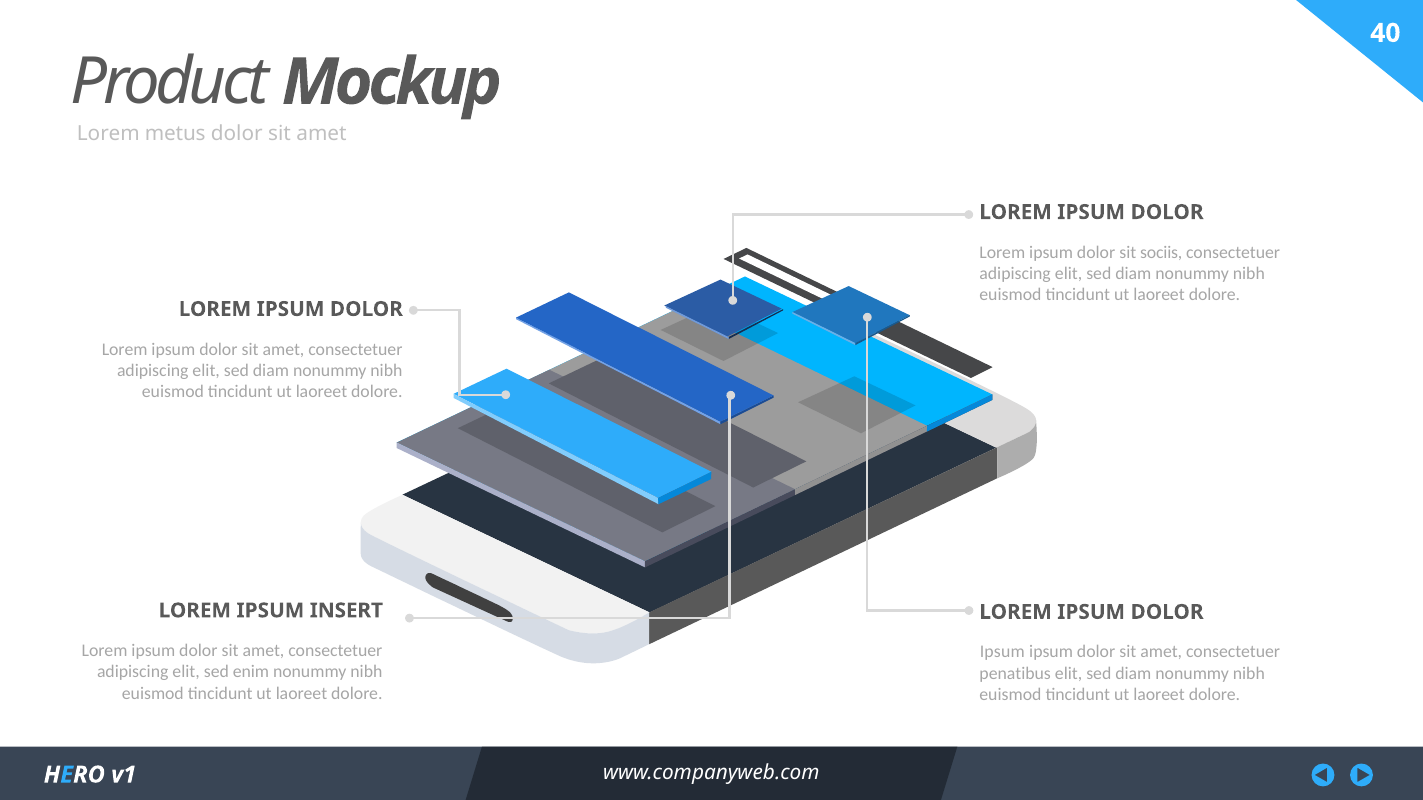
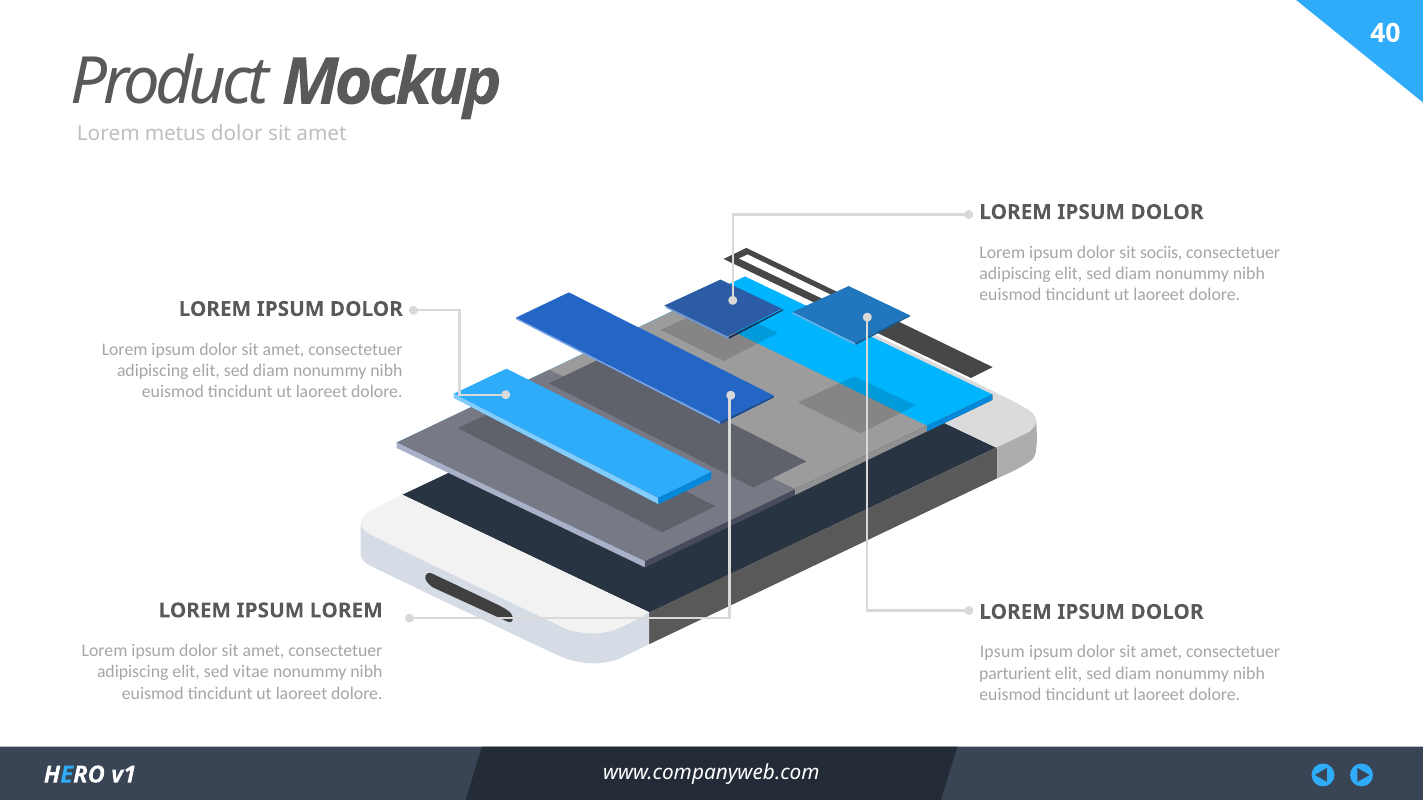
IPSUM INSERT: INSERT -> LOREM
enim: enim -> vitae
penatibus: penatibus -> parturient
